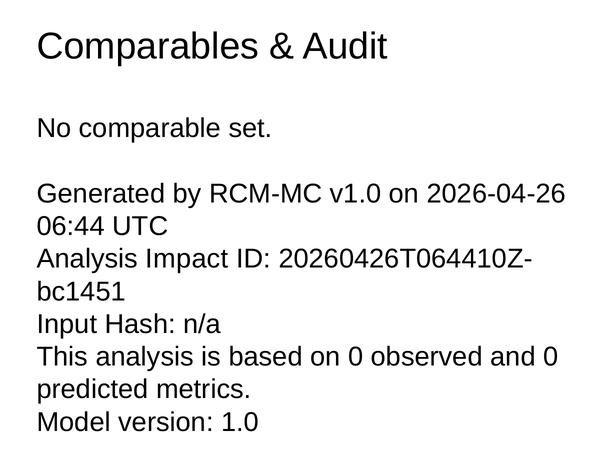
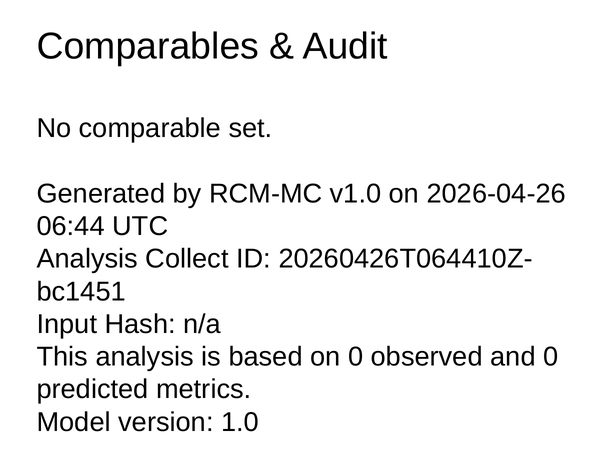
Impact: Impact -> Collect
